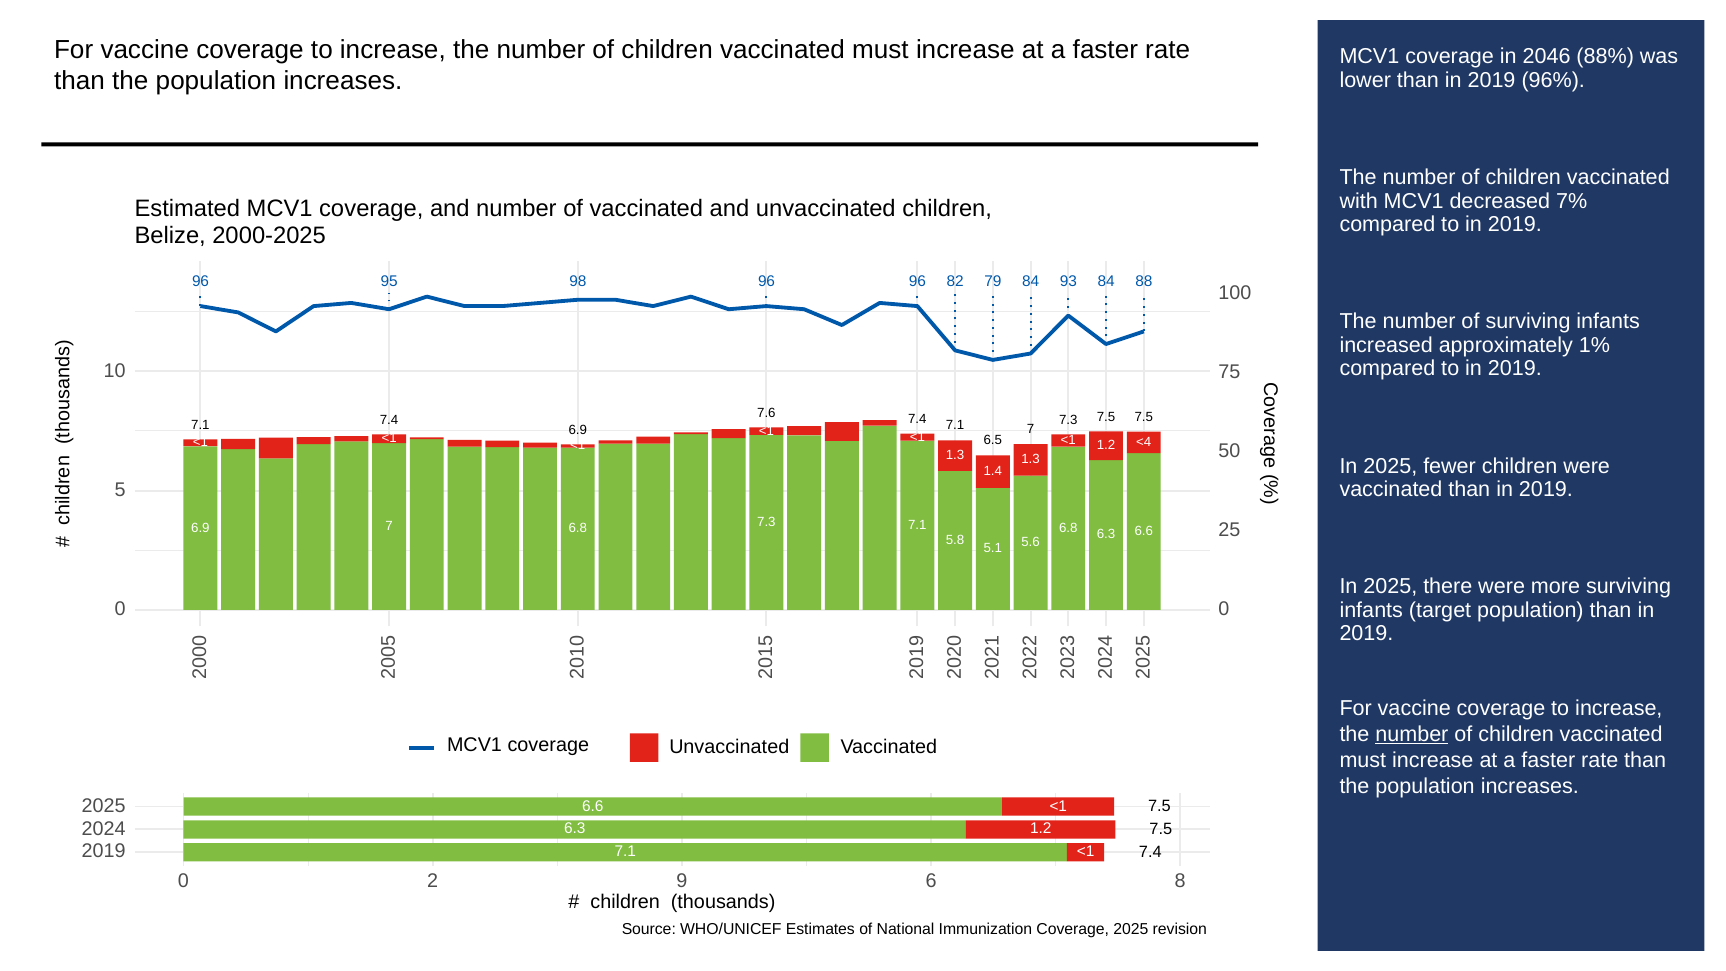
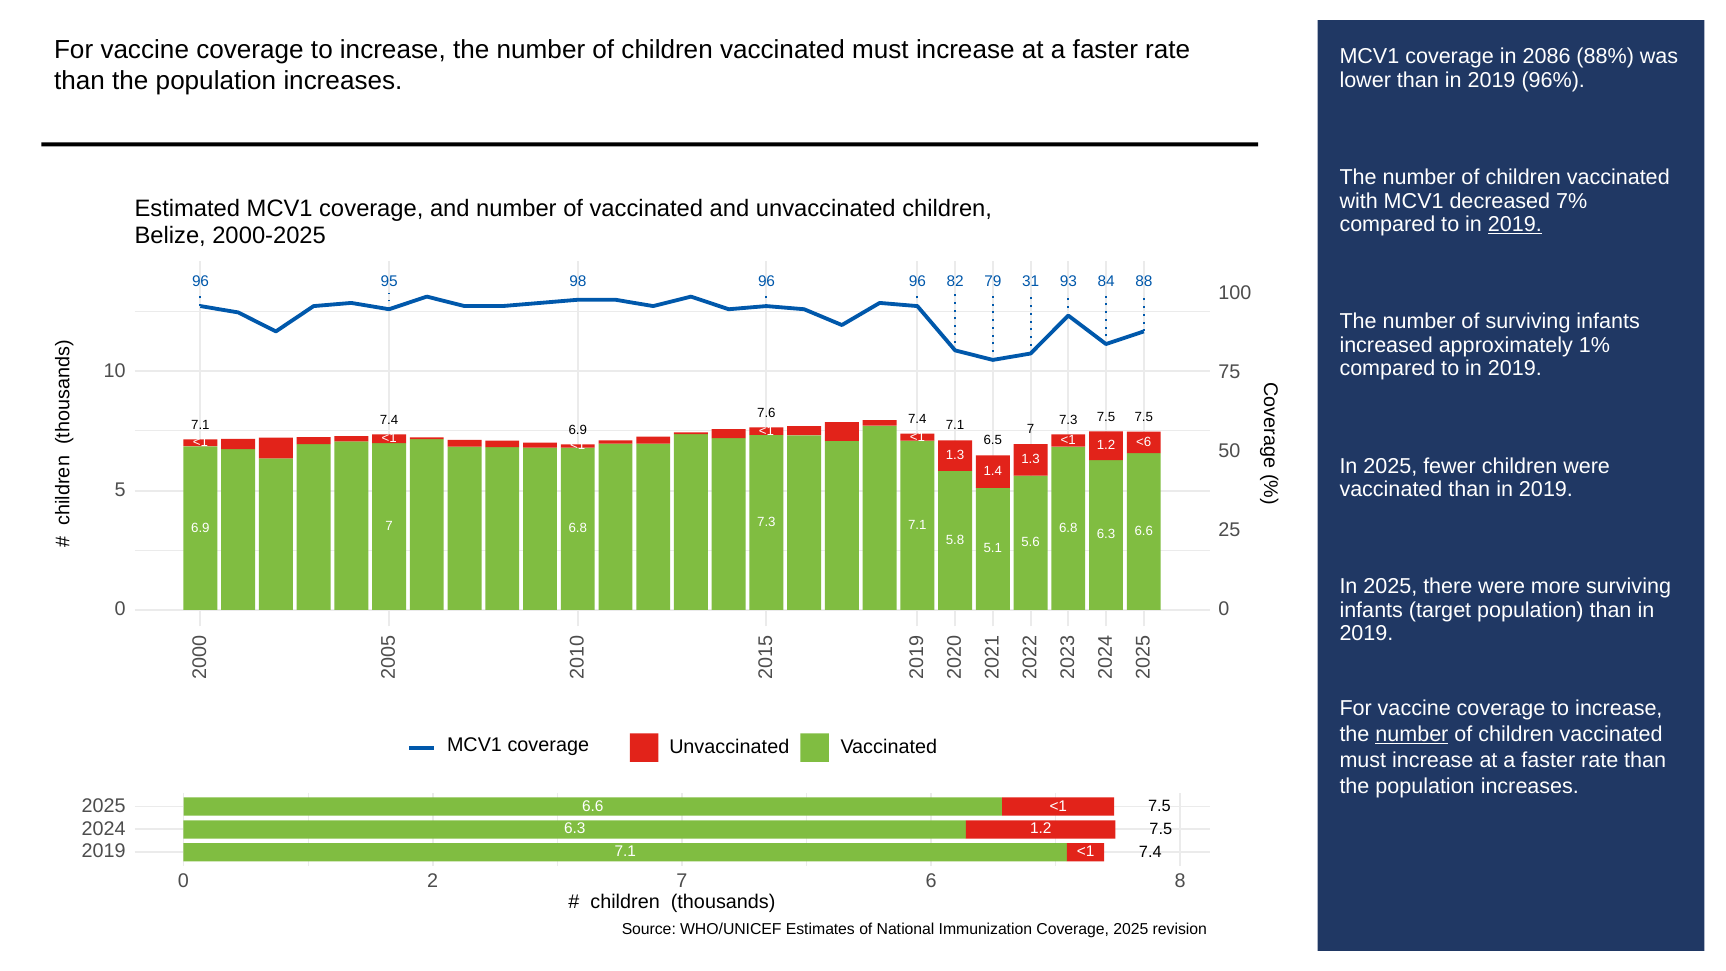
2046: 2046 -> 2086
2019 at (1515, 224) underline: none -> present
79 84: 84 -> 31
<4: <4 -> <6
2 9: 9 -> 7
